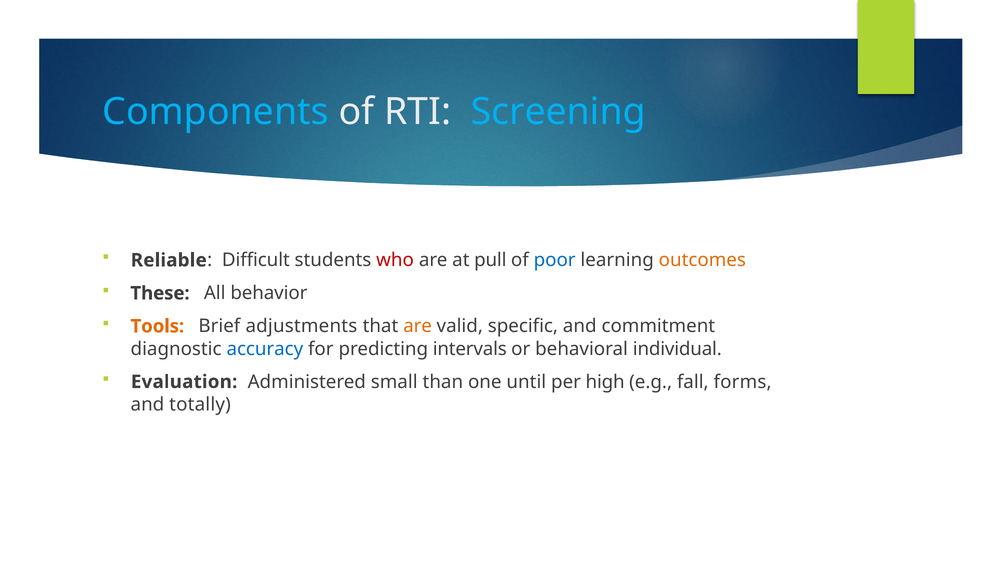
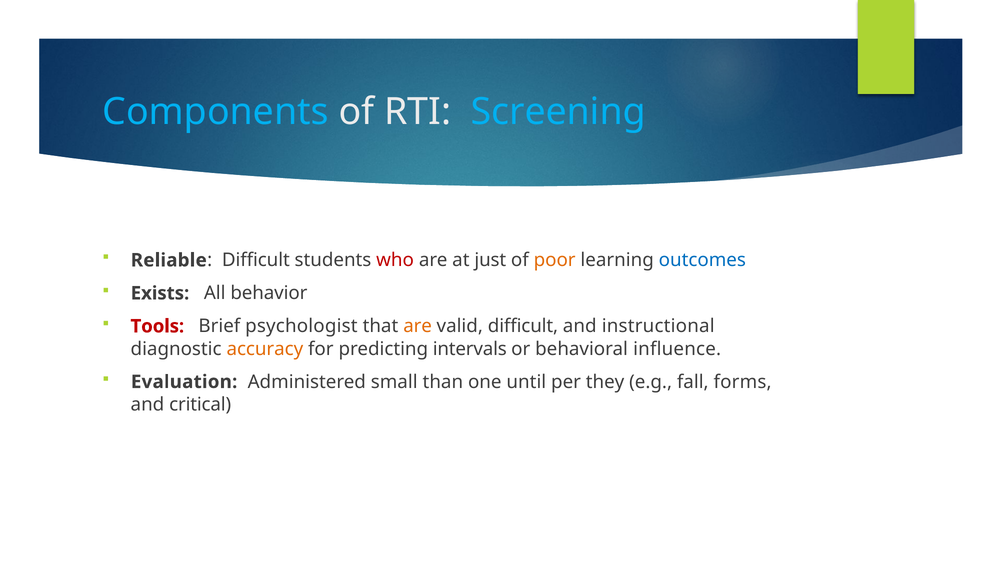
pull: pull -> just
poor colour: blue -> orange
outcomes colour: orange -> blue
These: These -> Exists
Tools colour: orange -> red
adjustments: adjustments -> psychologist
valid specific: specific -> difficult
commitment: commitment -> instructional
accuracy colour: blue -> orange
individual: individual -> influence
high: high -> they
totally: totally -> critical
